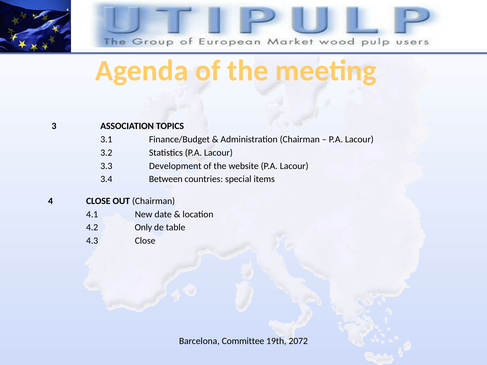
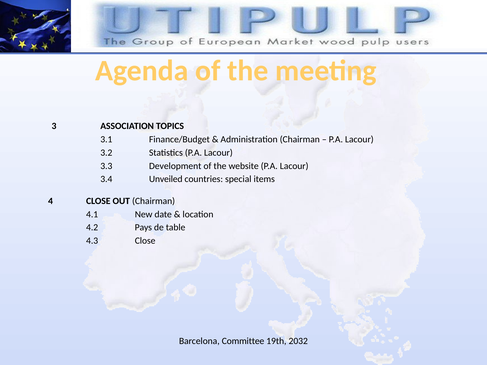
Between: Between -> Unveiled
Only: Only -> Pays
2072: 2072 -> 2032
